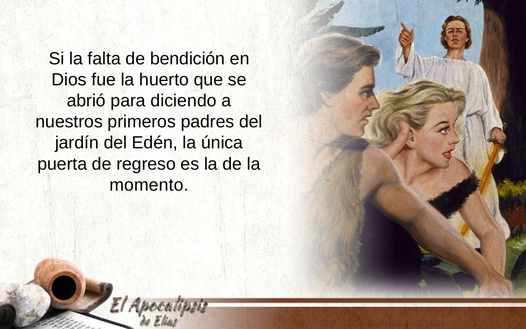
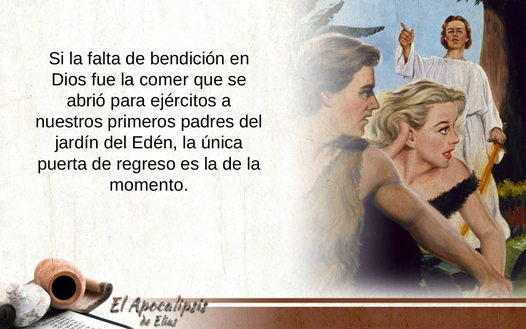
huerto: huerto -> comer
diciendo: diciendo -> ejércitos
